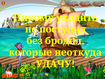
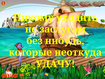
поступил: поступил -> заслугам
бродил: бродил -> нибудь
